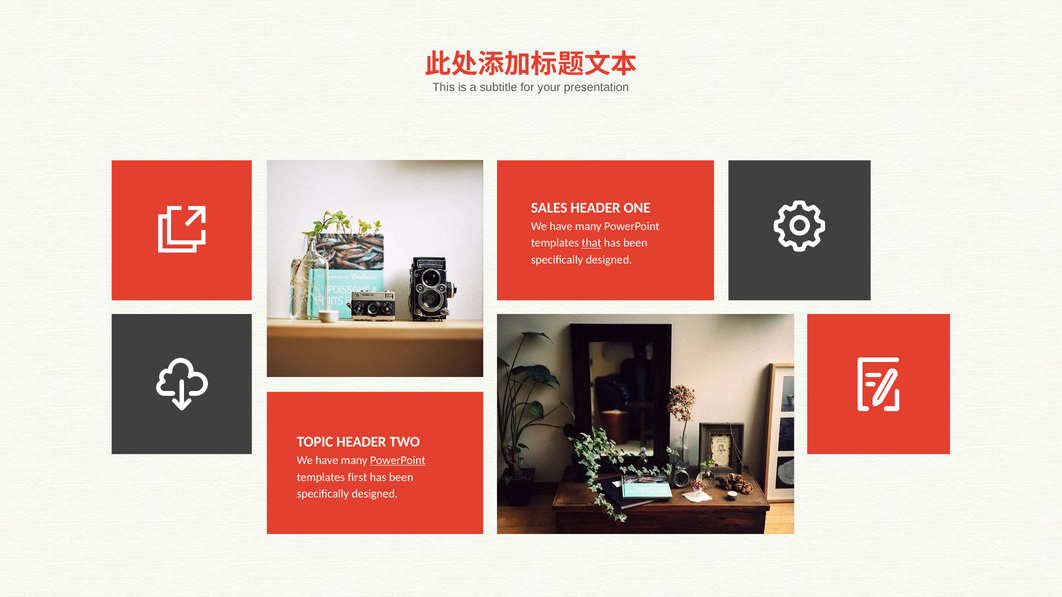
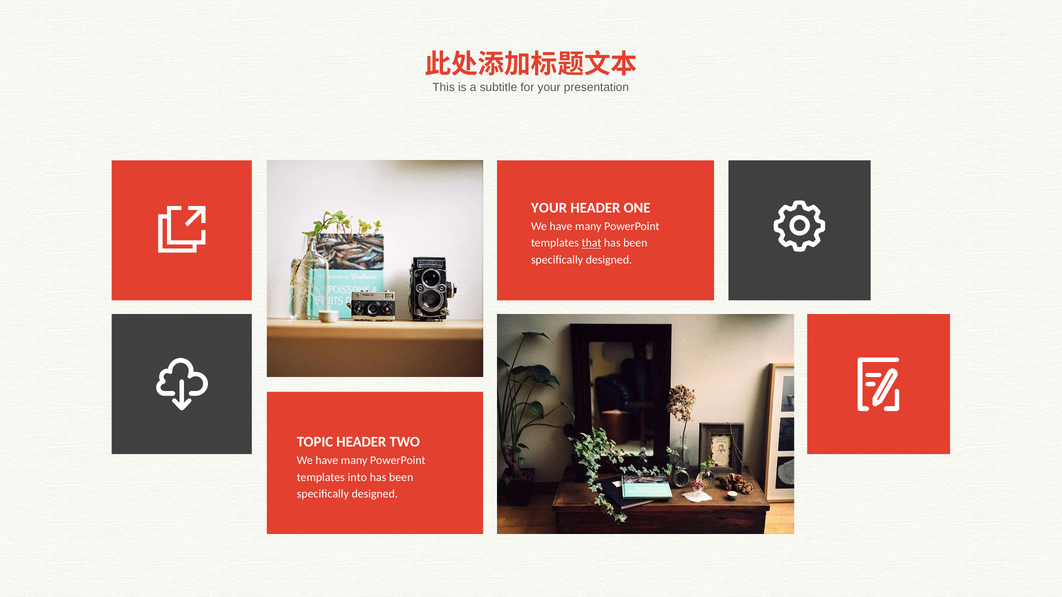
SALES at (549, 208): SALES -> YOUR
PowerPoint at (398, 460) underline: present -> none
first: first -> into
